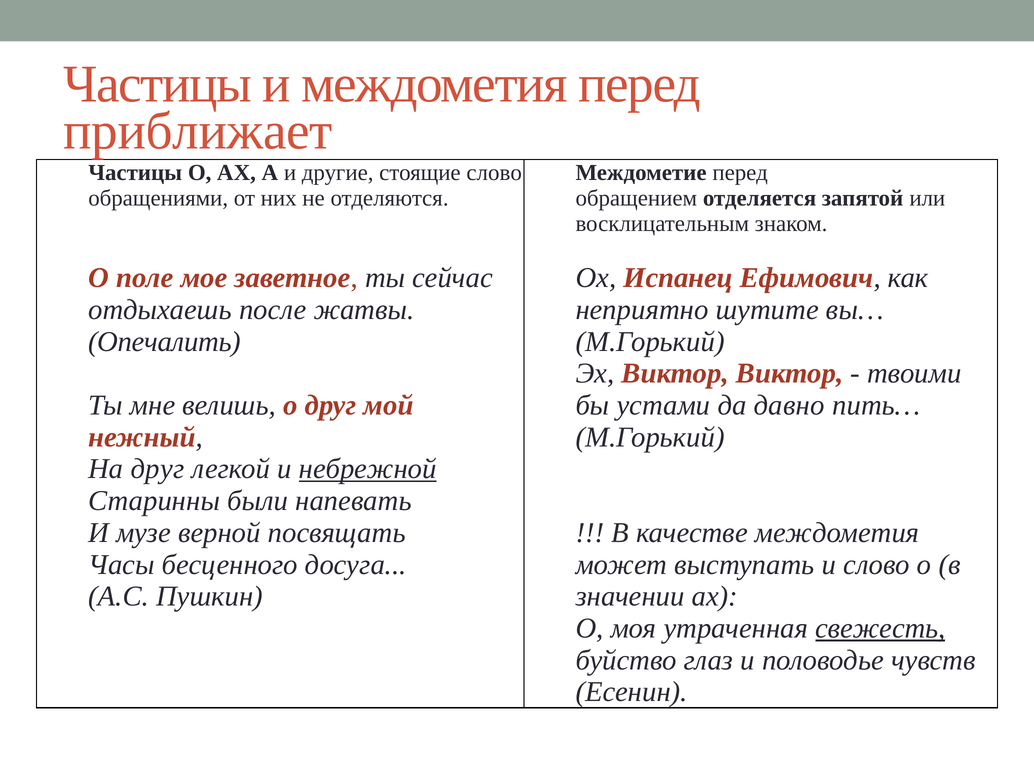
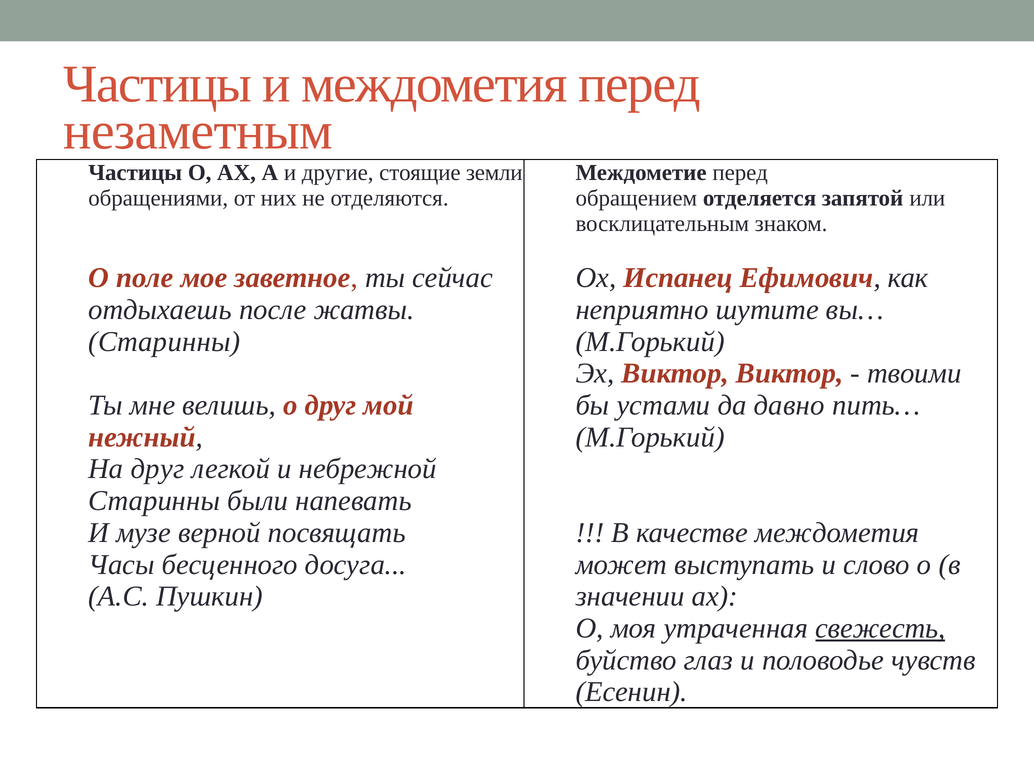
приближает: приближает -> незаметным
стоящие слово: слово -> земли
Опечалить at (165, 342): Опечалить -> Старинны
небрежной underline: present -> none
